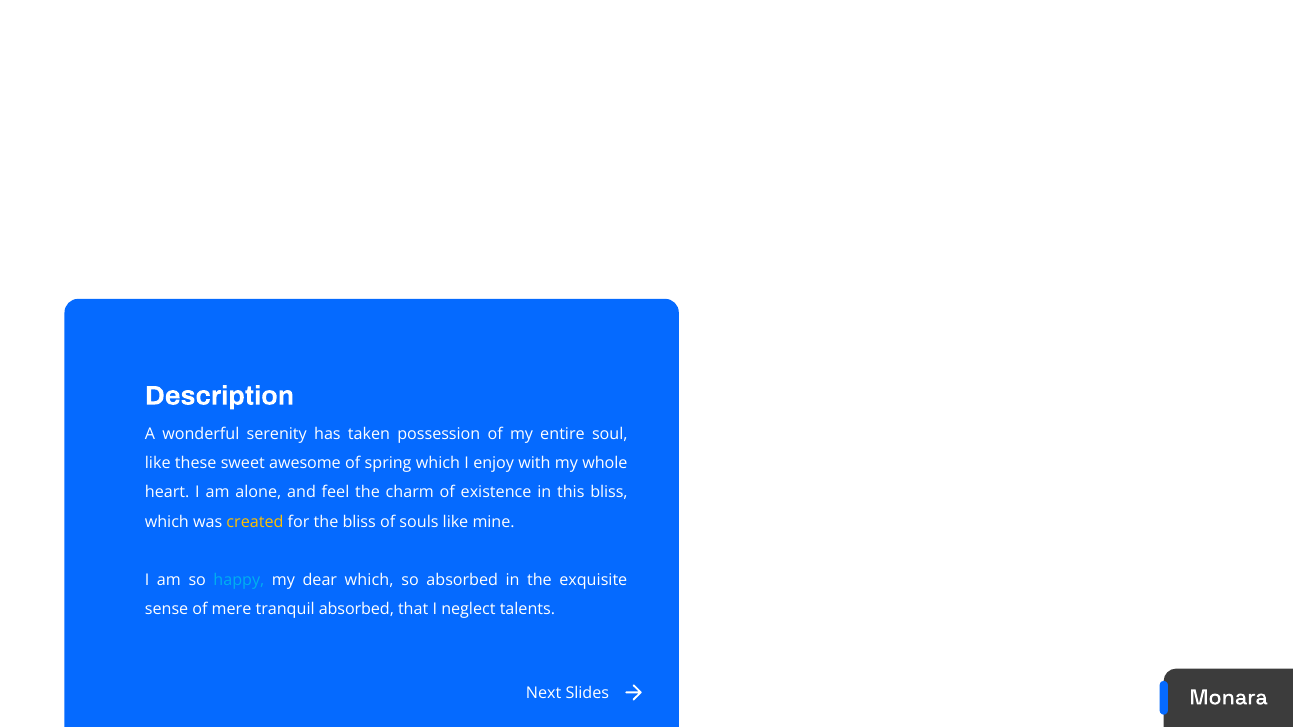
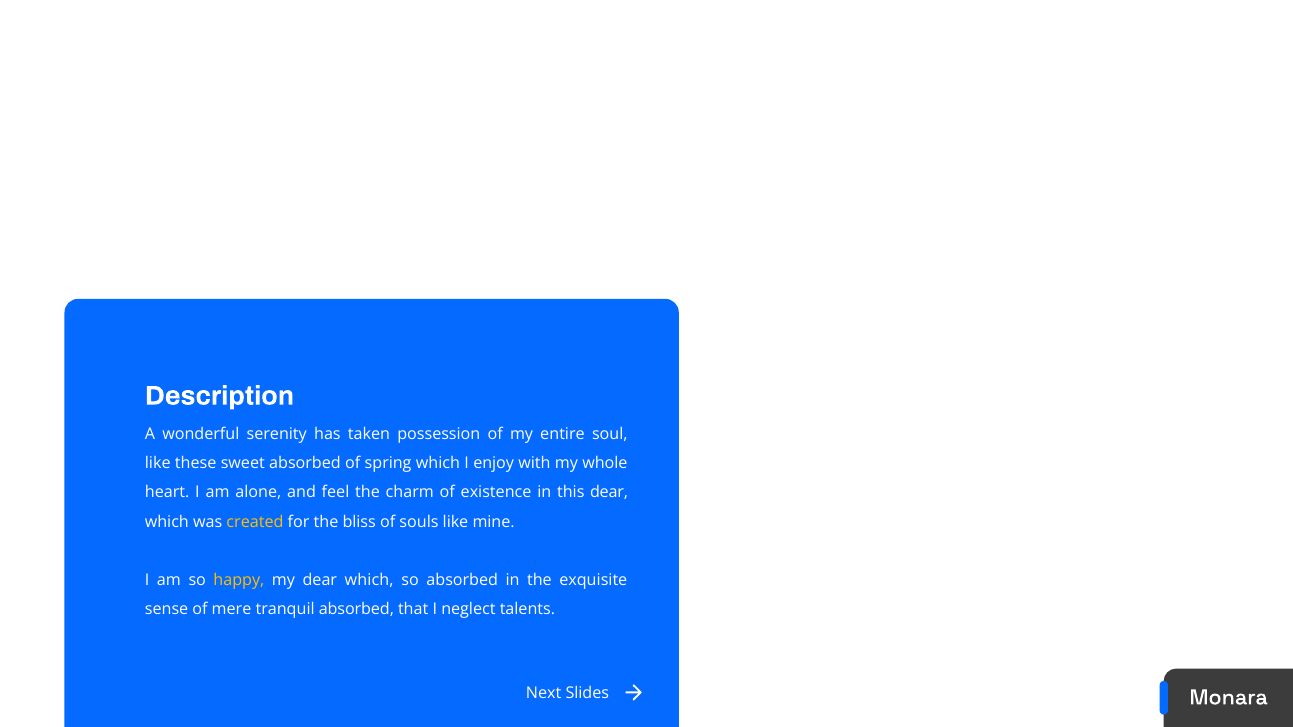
sweet awesome: awesome -> absorbed
this bliss: bliss -> dear
happy colour: light blue -> yellow
